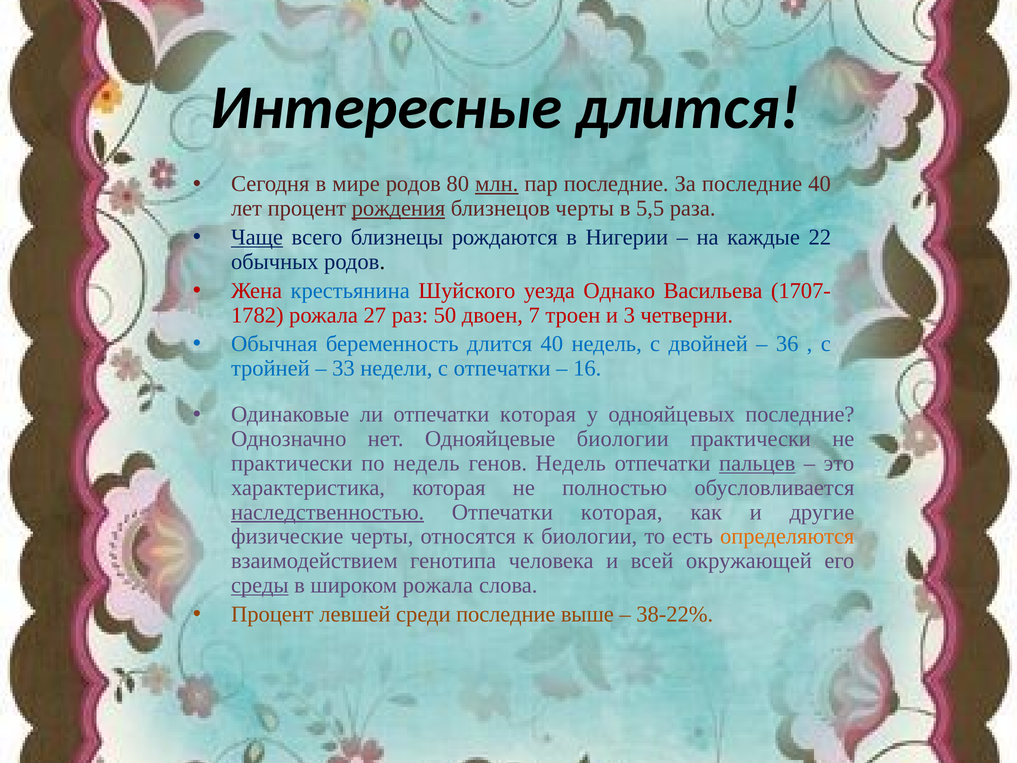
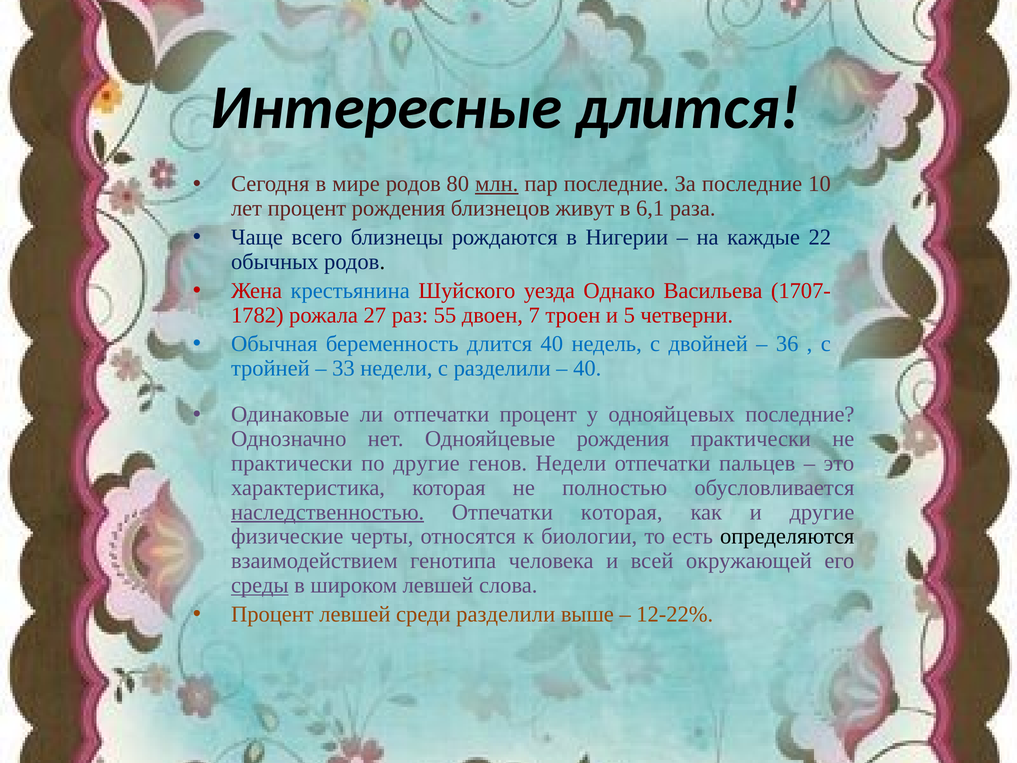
последние 40: 40 -> 10
рождения at (399, 208) underline: present -> none
близнецов черты: черты -> живут
5,5: 5,5 -> 6,1
Чаще underline: present -> none
50: 50 -> 55
3: 3 -> 5
с отпечатки: отпечатки -> разделили
16 at (587, 368): 16 -> 40
ли отпечатки которая: которая -> процент
Однояйцевые биологии: биологии -> рождения
по недель: недель -> другие
генов Недель: Недель -> Недели
пальцев underline: present -> none
определяются colour: orange -> black
широком рожала: рожала -> левшей
среди последние: последние -> разделили
38-22%: 38-22% -> 12-22%
